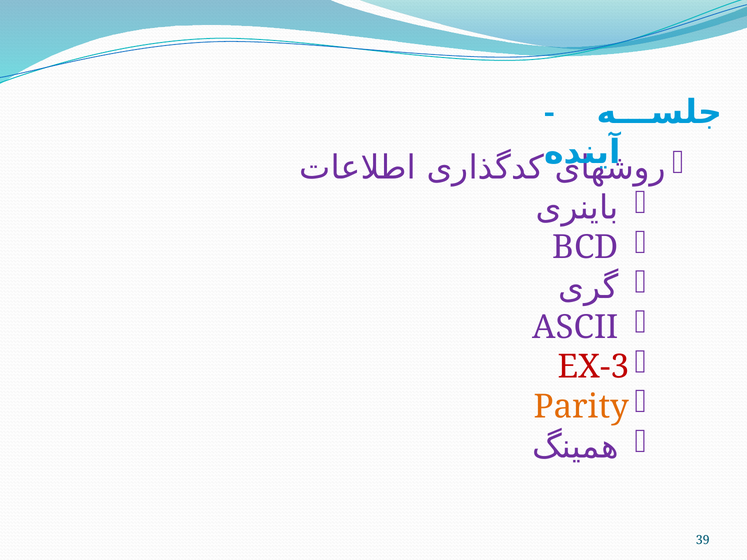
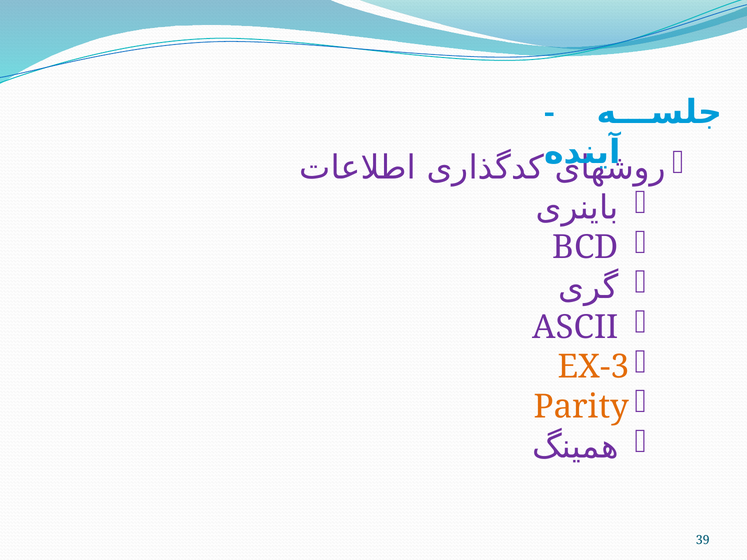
EX-3 colour: red -> orange
